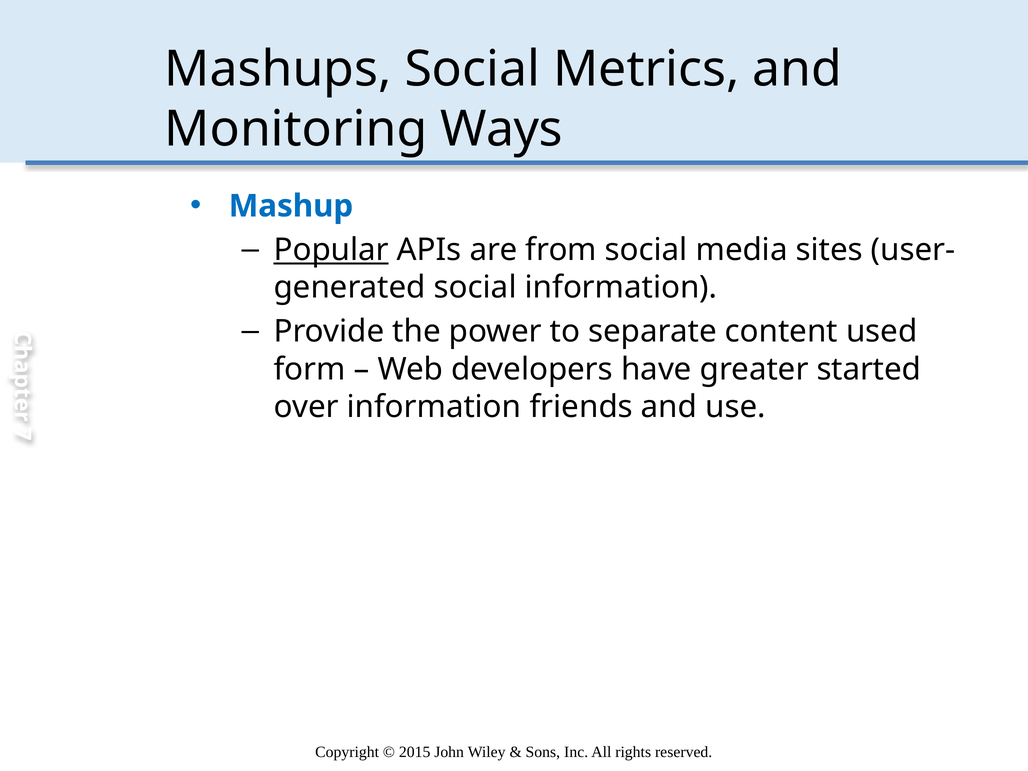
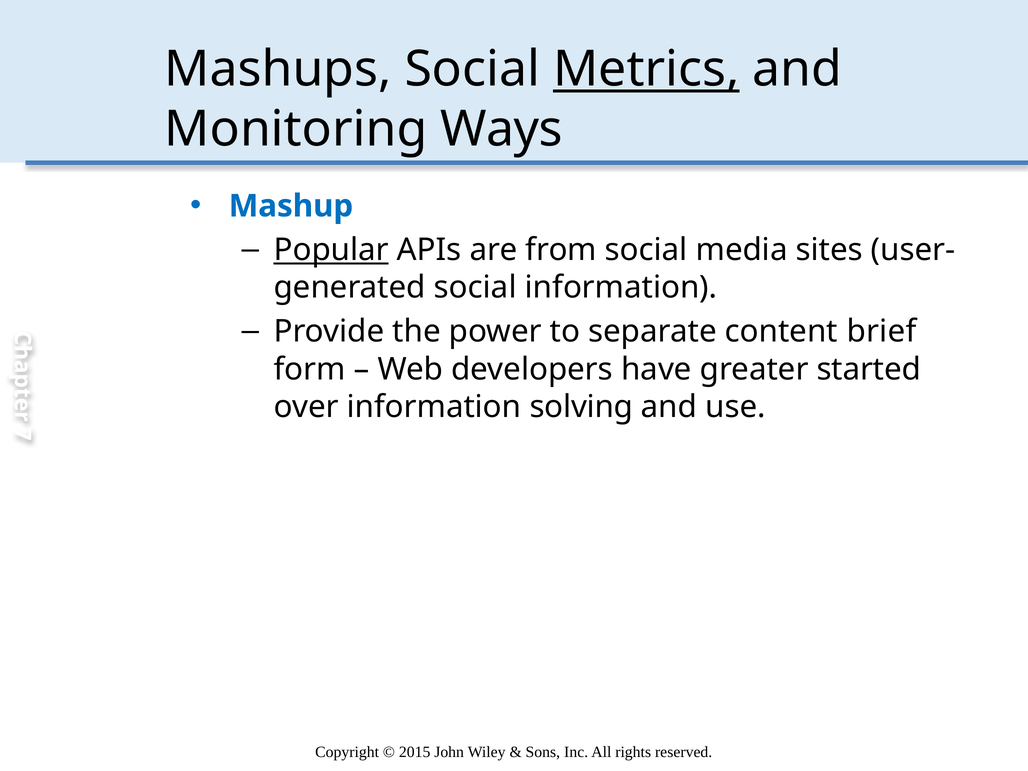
Metrics underline: none -> present
used: used -> brief
friends: friends -> solving
